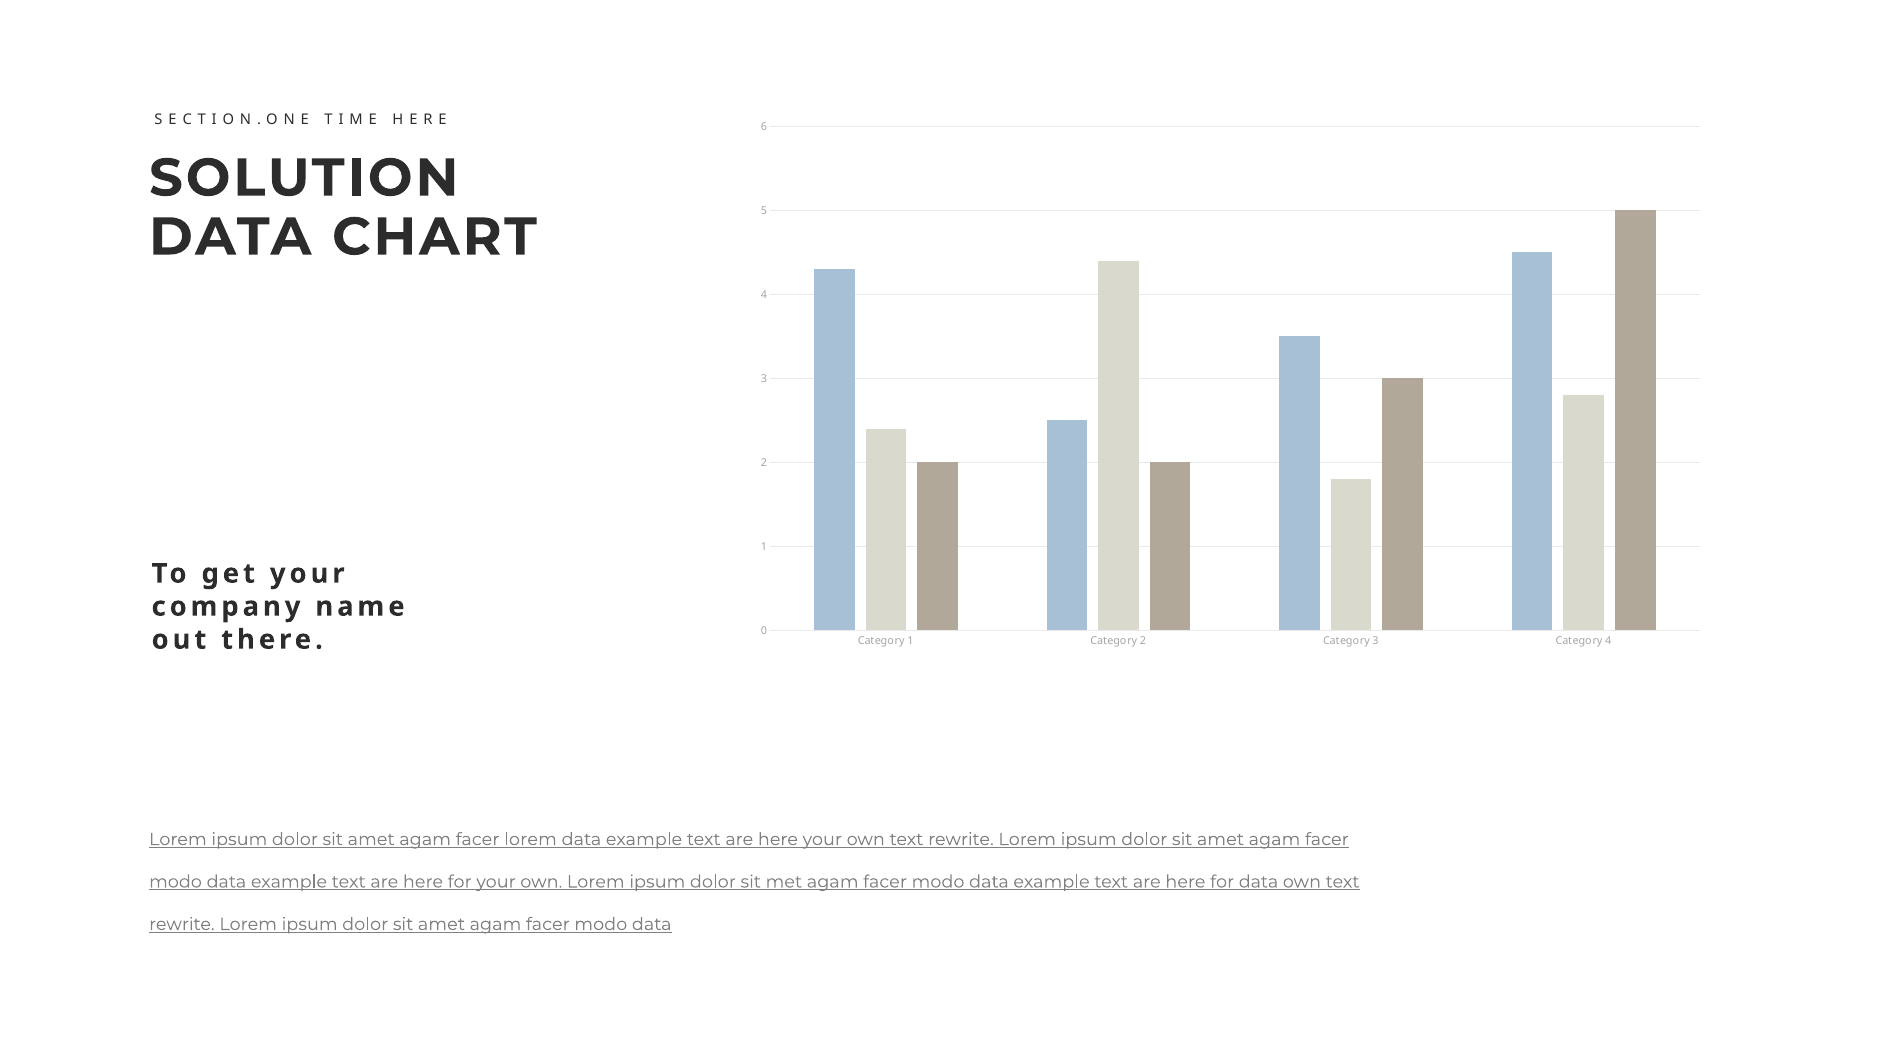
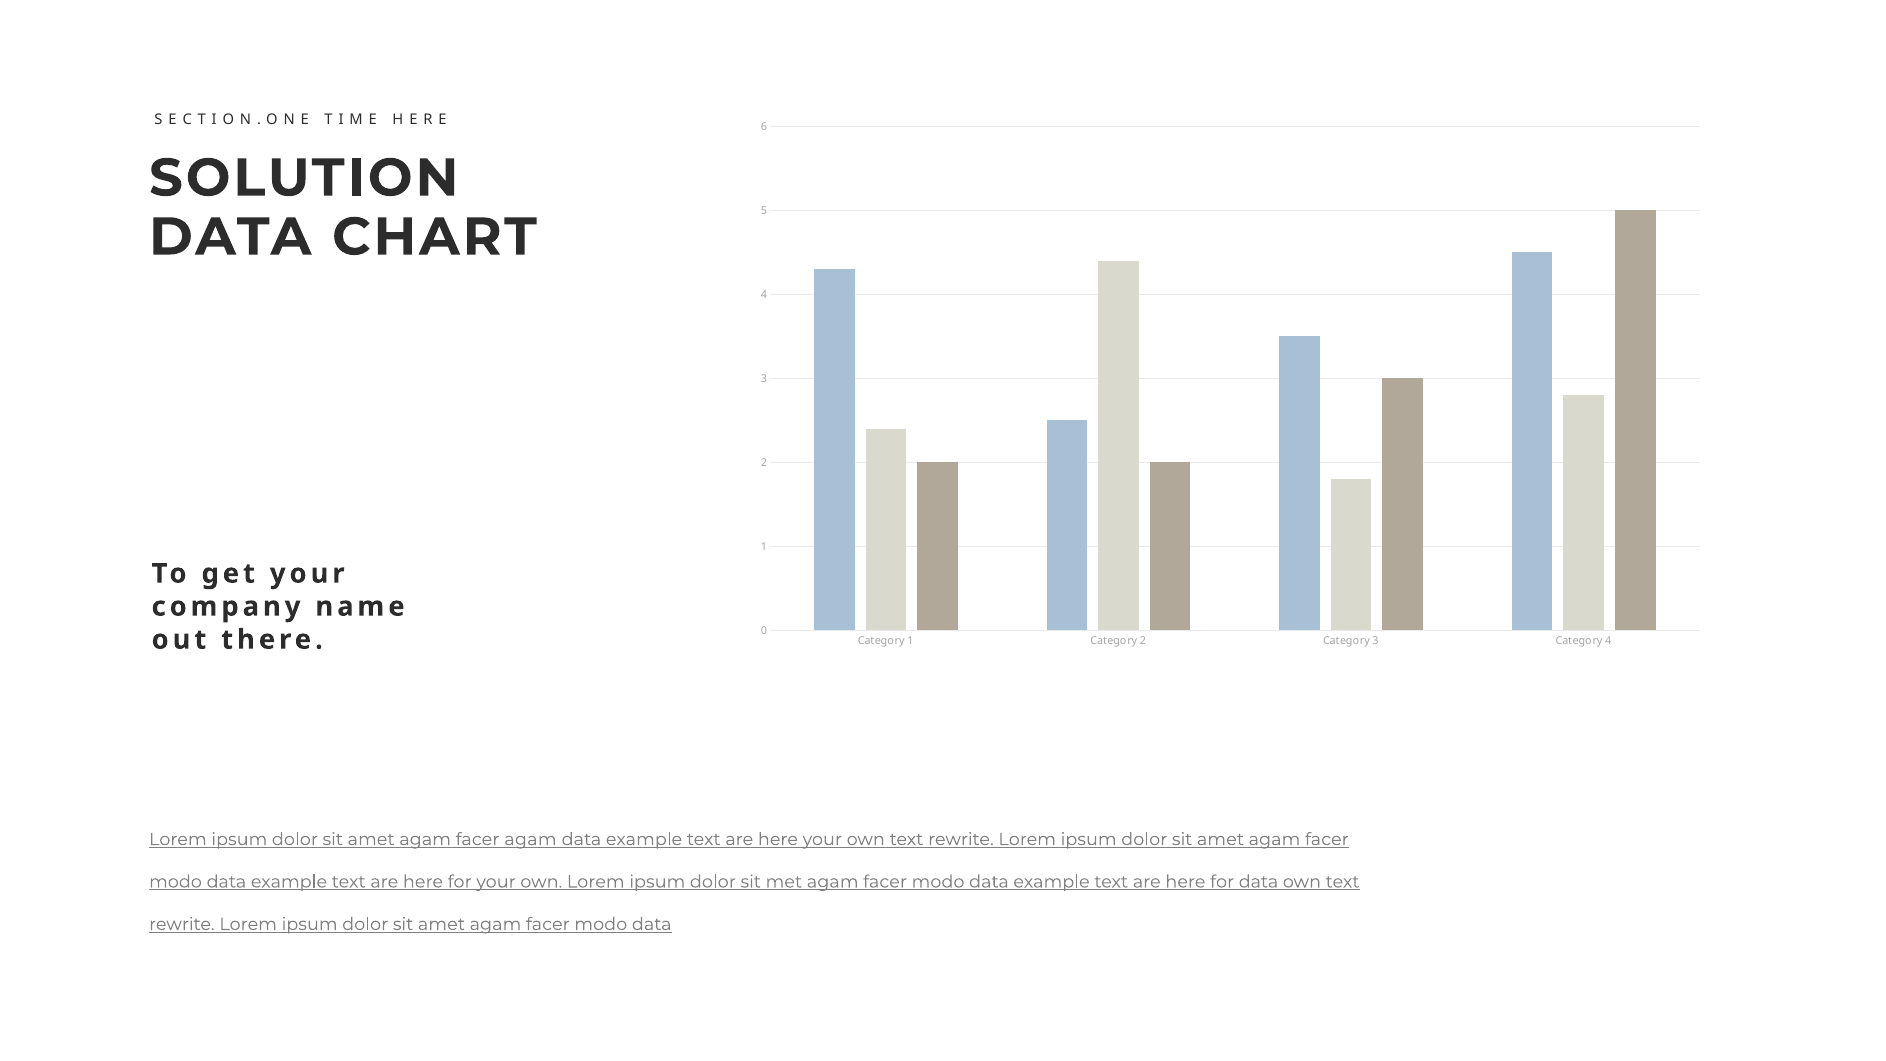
facer lorem: lorem -> agam
